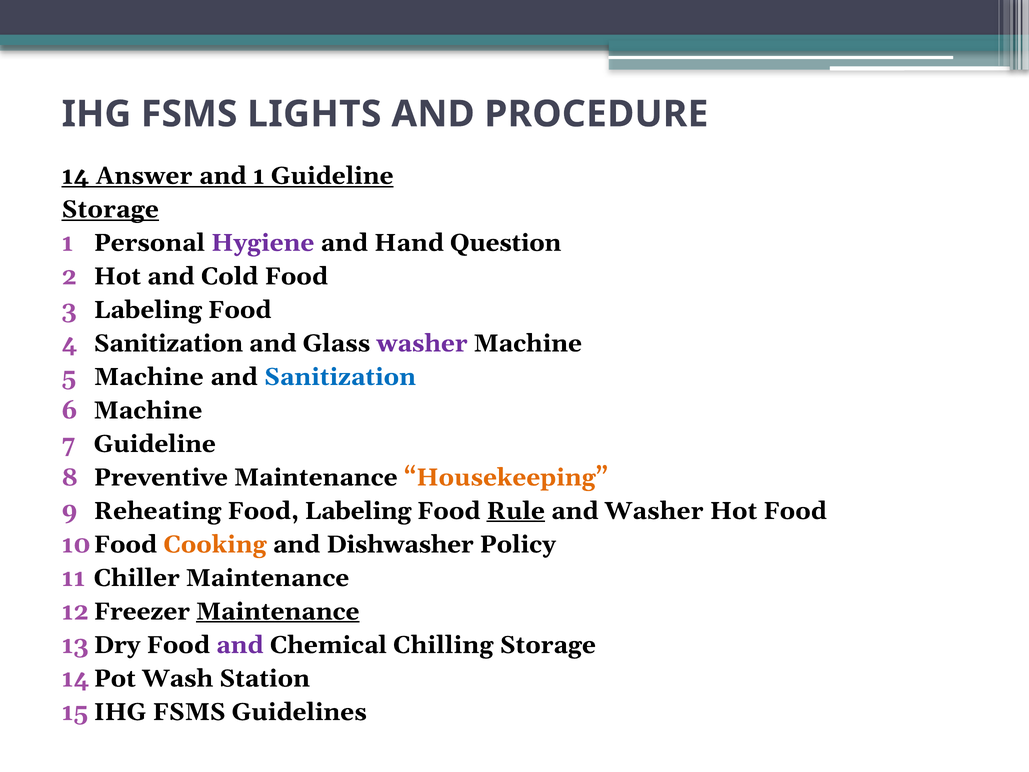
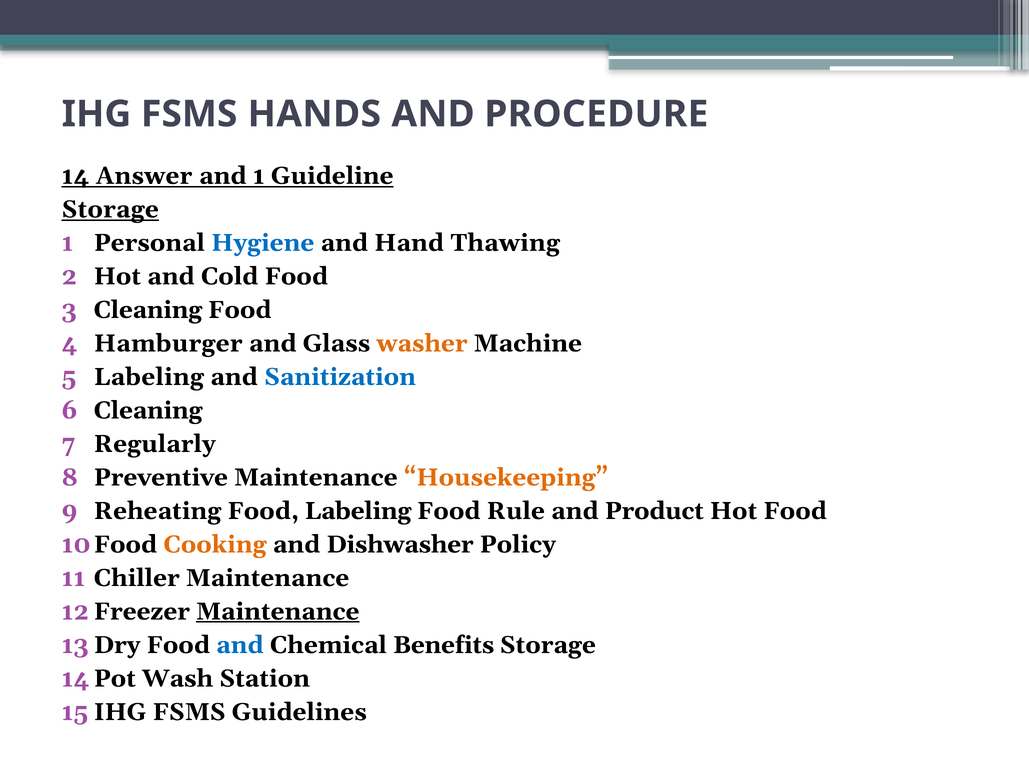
LIGHTS: LIGHTS -> HANDS
Hygiene colour: purple -> blue
Question: Question -> Thawing
Labeling at (148, 310): Labeling -> Cleaning
Sanitization at (168, 343): Sanitization -> Hamburger
washer at (422, 343) colour: purple -> orange
Machine at (149, 377): Machine -> Labeling
Machine at (148, 410): Machine -> Cleaning
Guideline at (155, 444): Guideline -> Regularly
Rule underline: present -> none
and Washer: Washer -> Product
and at (240, 645) colour: purple -> blue
Chilling: Chilling -> Benefits
